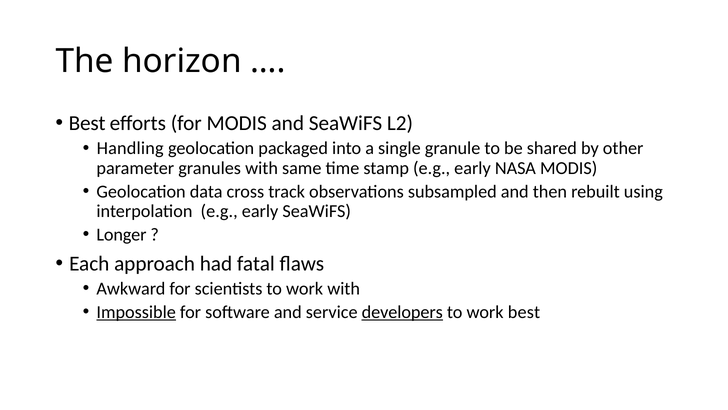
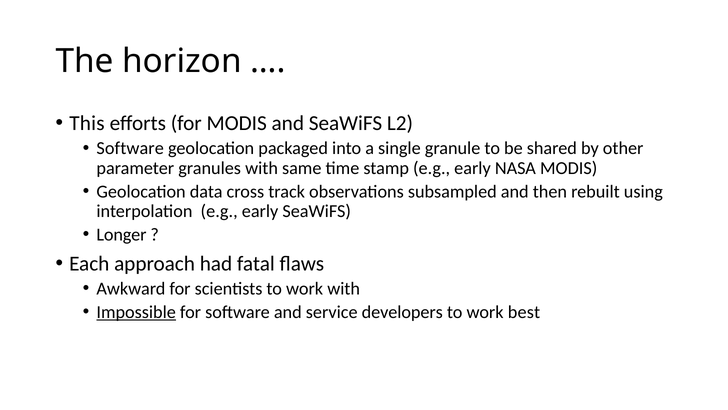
Best at (87, 123): Best -> This
Handling at (130, 148): Handling -> Software
developers underline: present -> none
